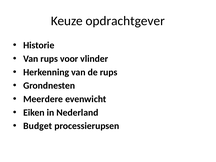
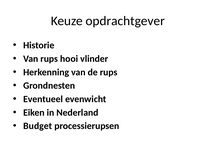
voor: voor -> hooi
Meerdere: Meerdere -> Eventueel
